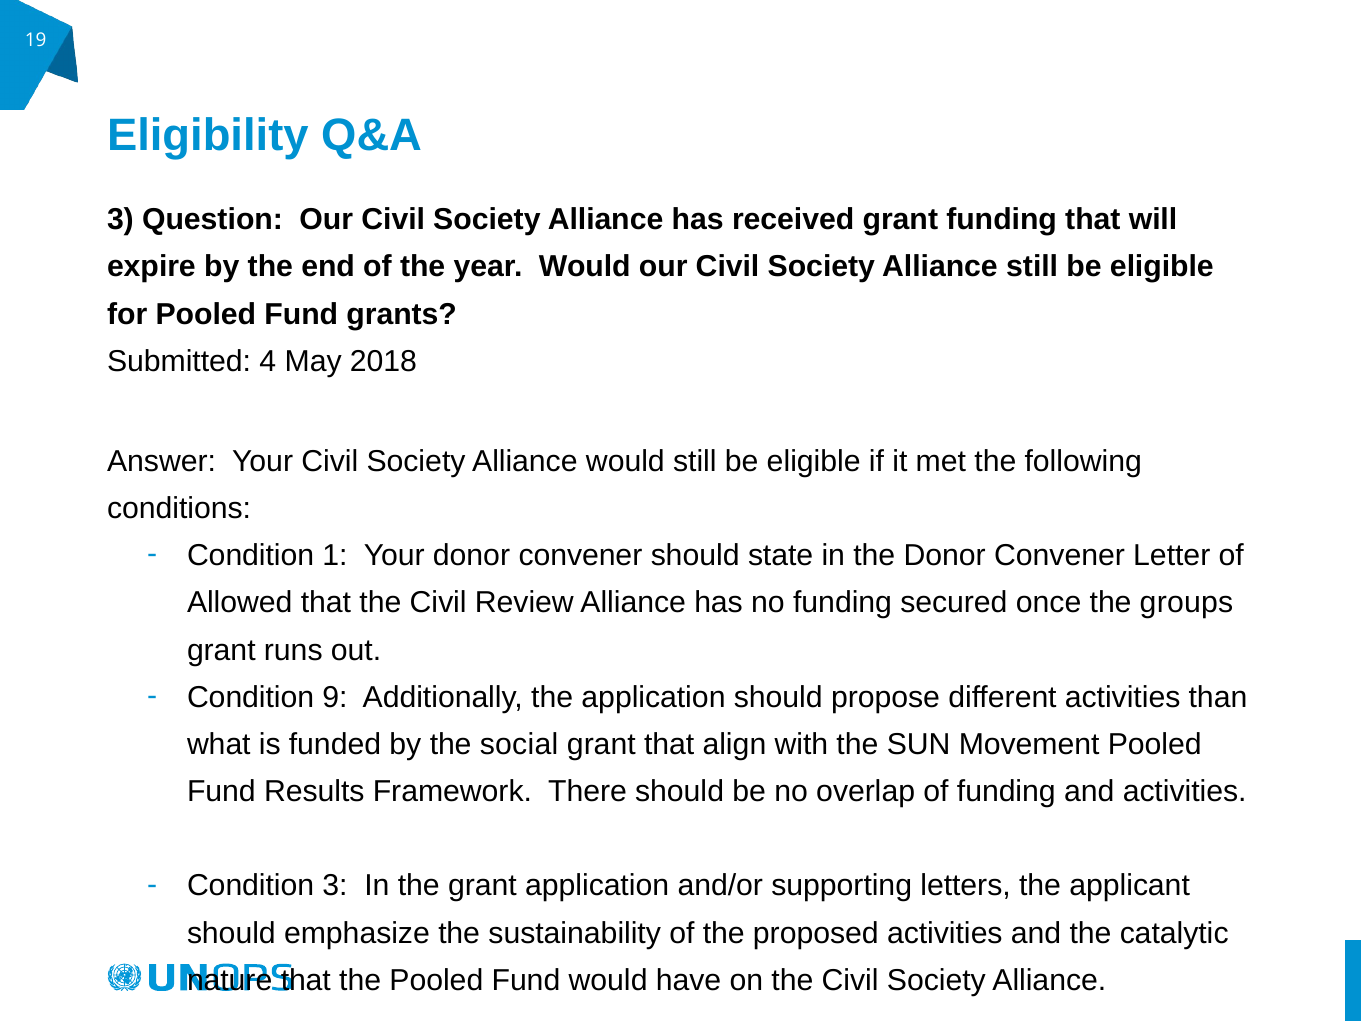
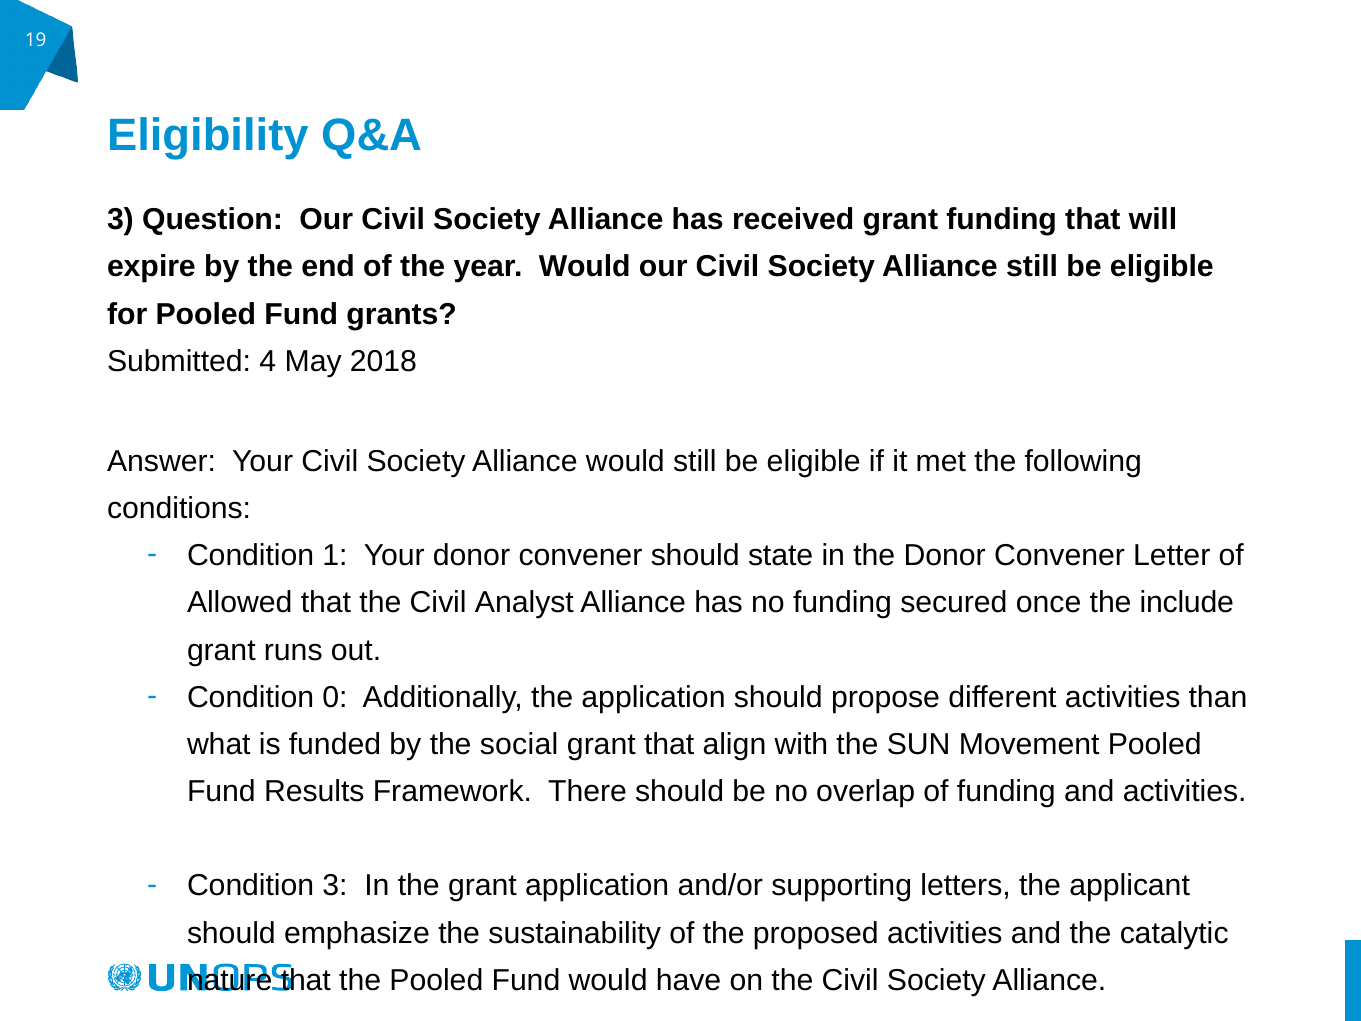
Review: Review -> Analyst
groups: groups -> include
9: 9 -> 0
